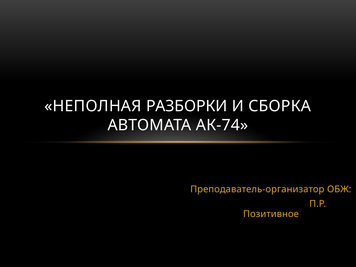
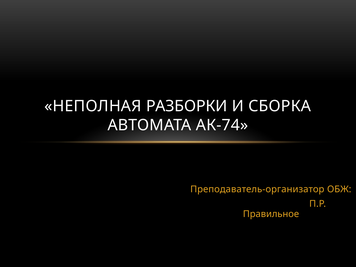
Позитивное: Позитивное -> Правильное
